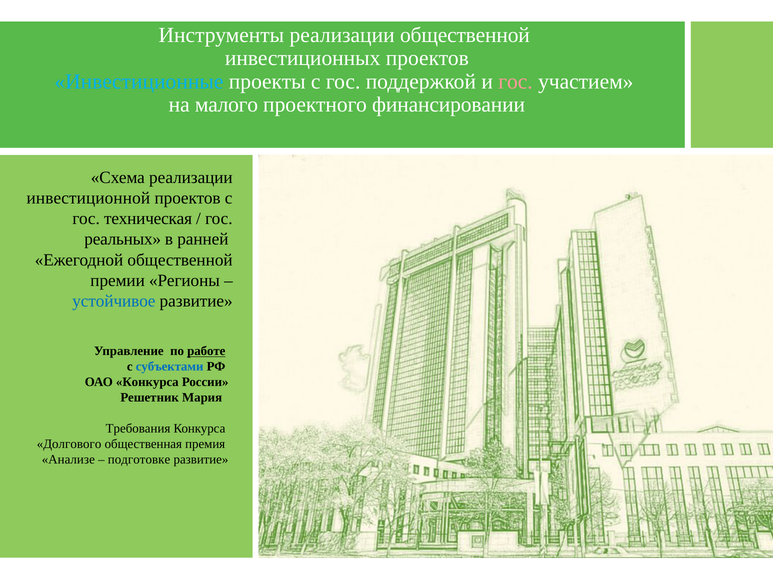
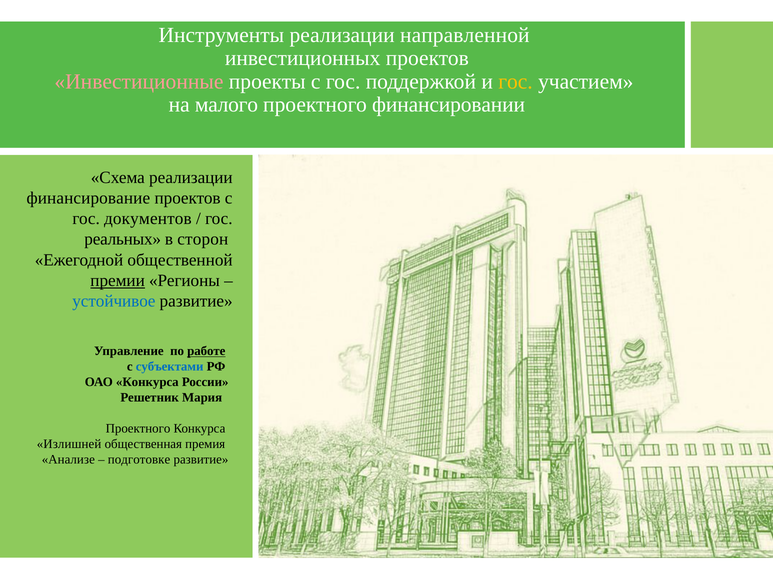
реализации общественной: общественной -> направленной
Инвестиционные colour: light blue -> pink
гос at (515, 81) colour: pink -> yellow
инвестиционной: инвестиционной -> финансирование
техническая: техническая -> документов
ранней: ранней -> сторон
премии underline: none -> present
Требования at (138, 428): Требования -> Проектного
Долгового: Долгового -> Излишней
